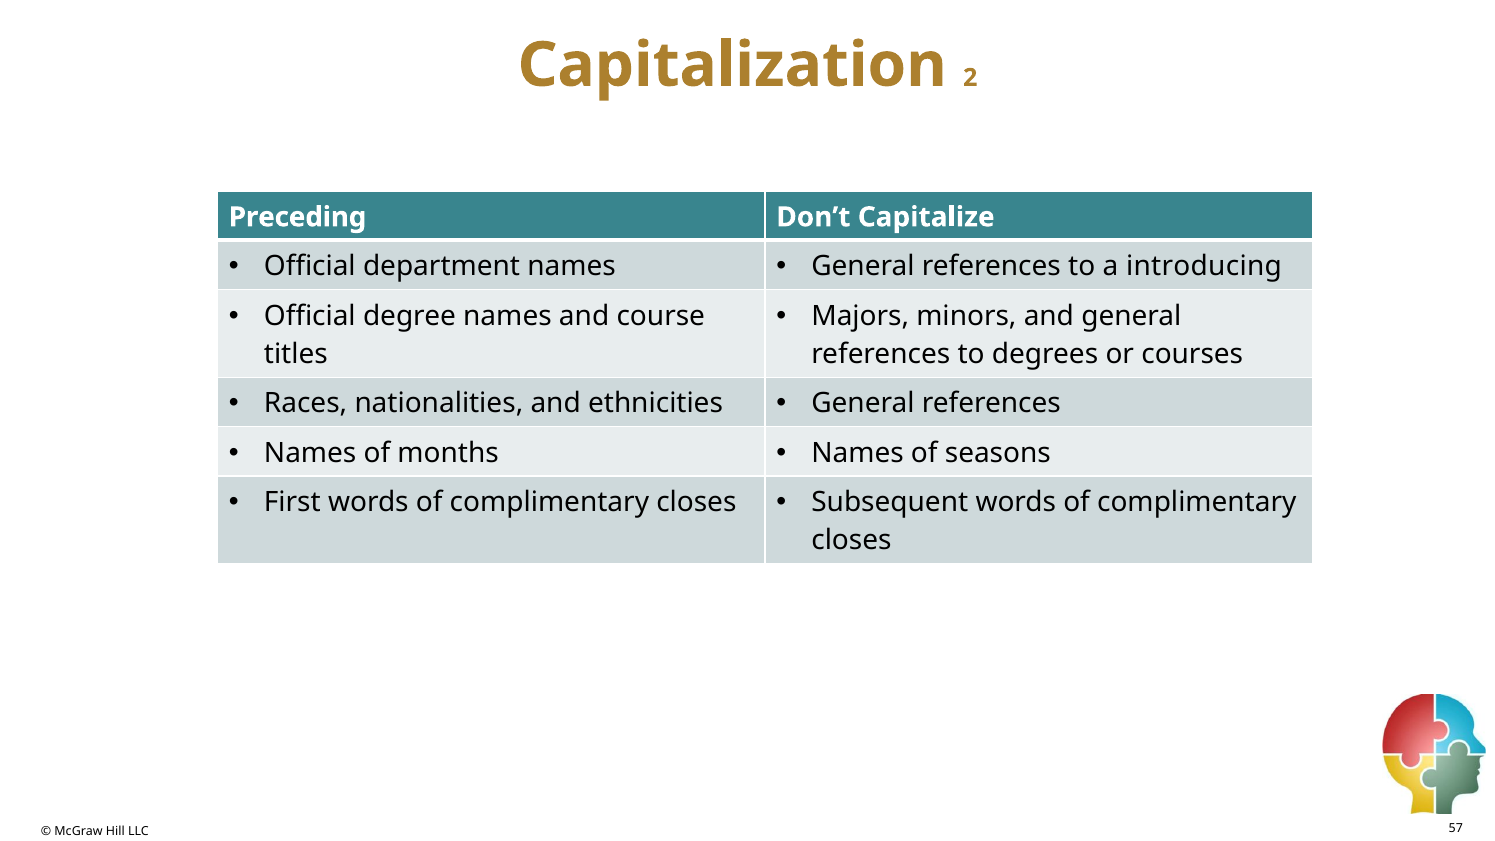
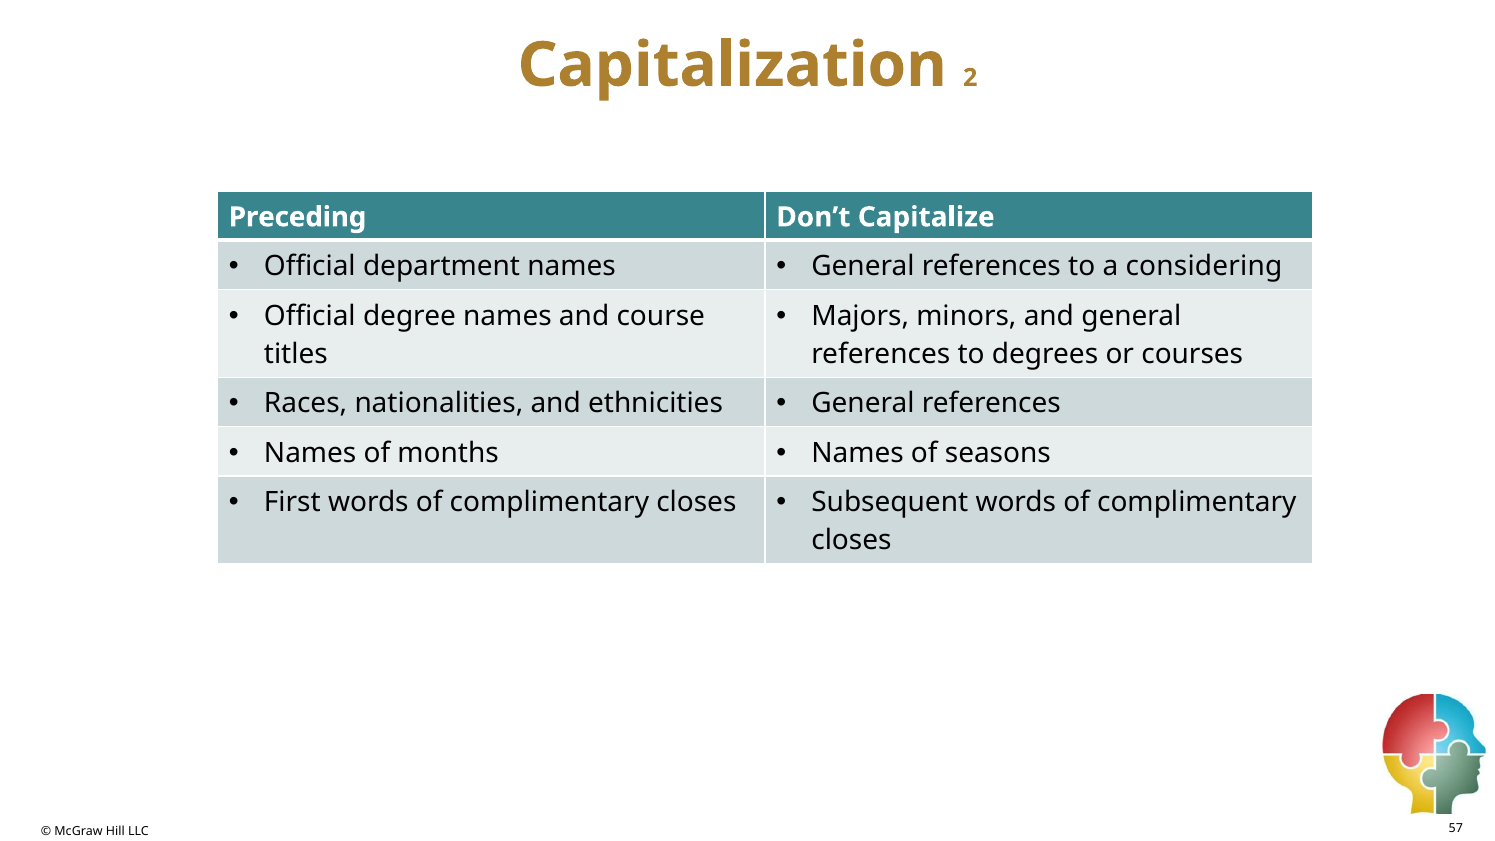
introducing: introducing -> considering
